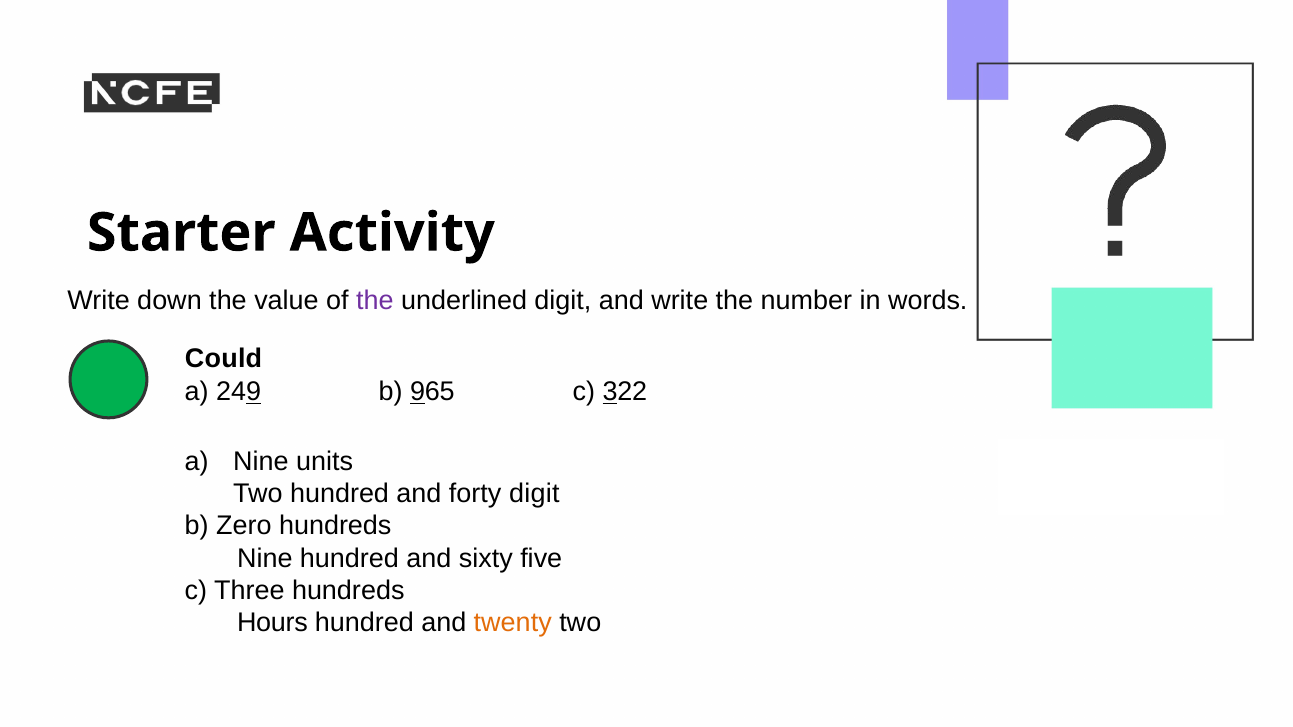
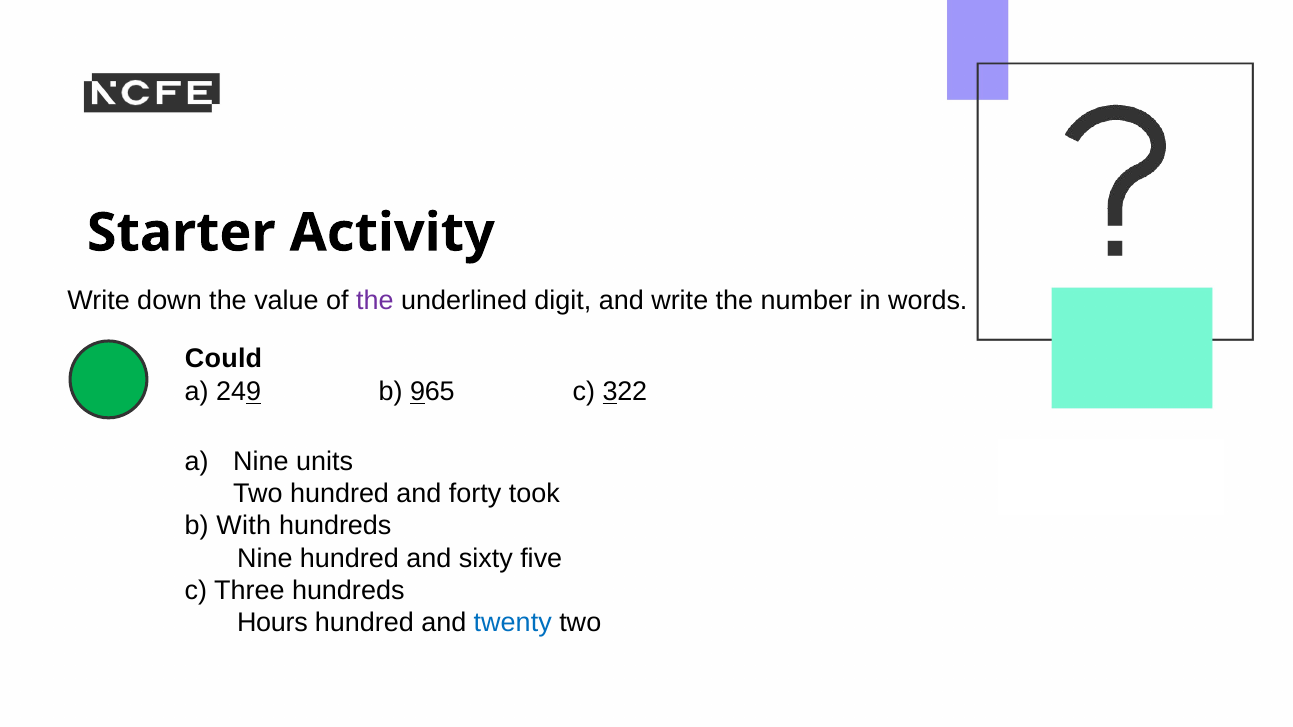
forty digit: digit -> took
Zero: Zero -> With
twenty colour: orange -> blue
